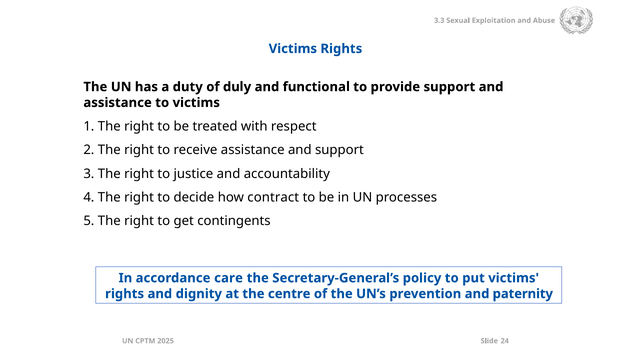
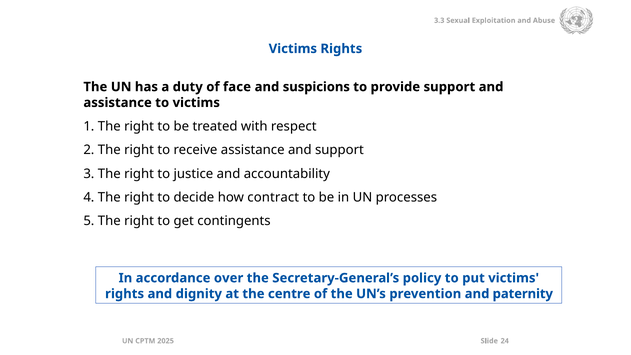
duly: duly -> face
functional: functional -> suspicions
care: care -> over
